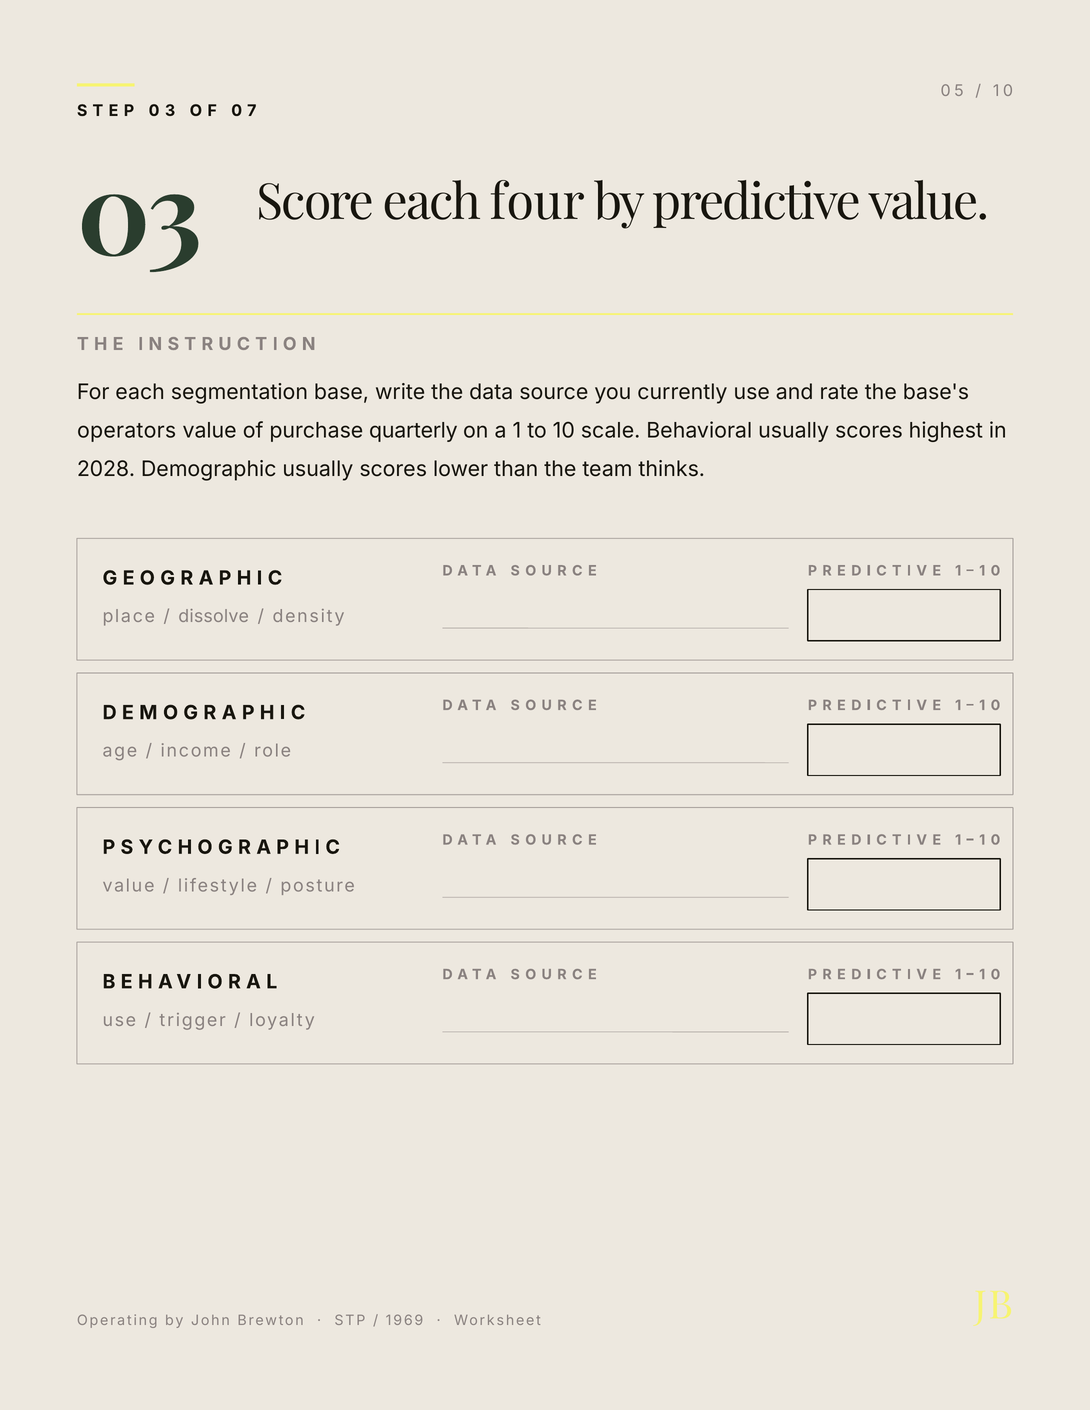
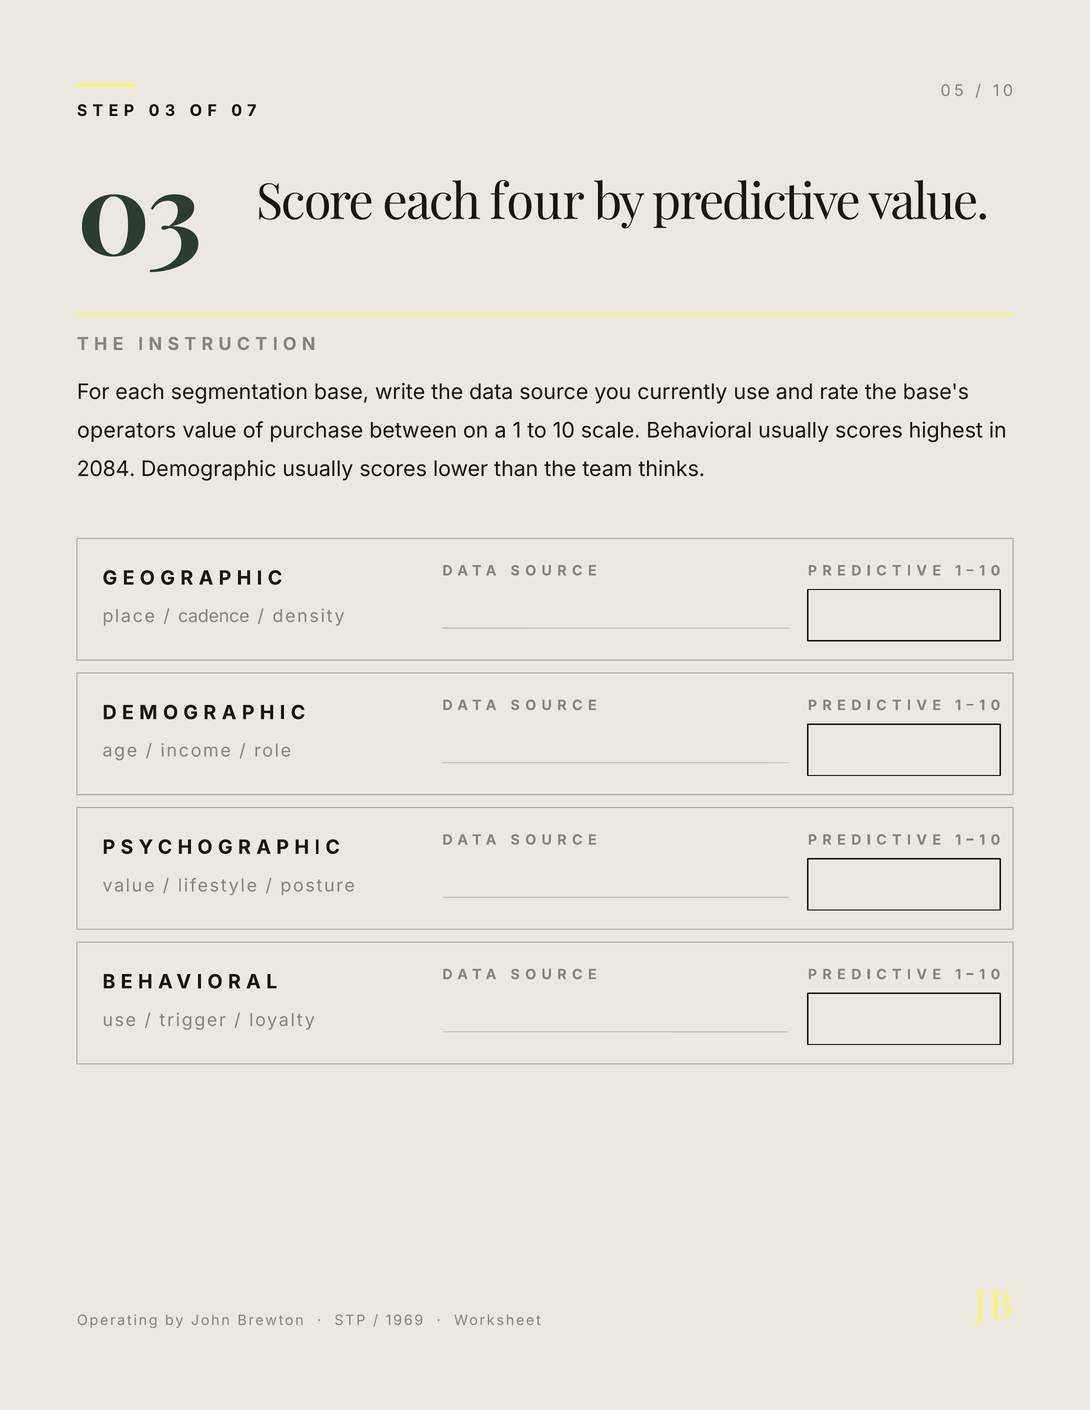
quarterly: quarterly -> between
2028: 2028 -> 2084
dissolve: dissolve -> cadence
